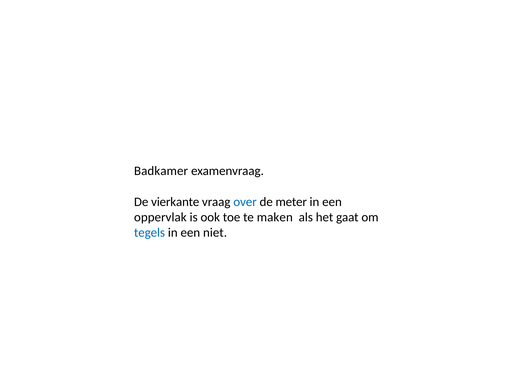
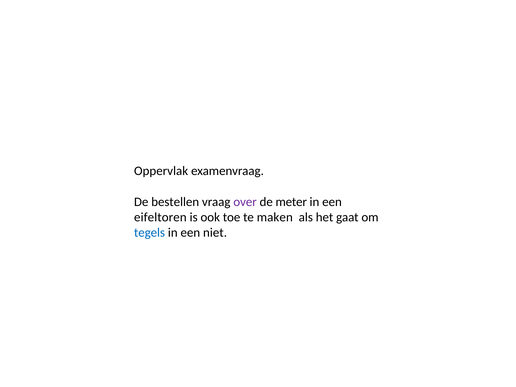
Badkamer: Badkamer -> Oppervlak
vierkante: vierkante -> bestellen
over colour: blue -> purple
oppervlak: oppervlak -> eifeltoren
